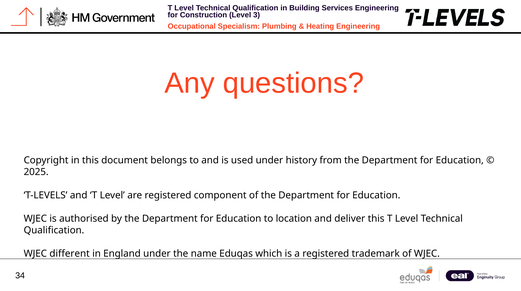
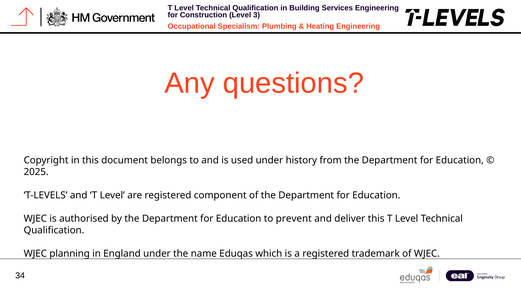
location: location -> prevent
different: different -> planning
